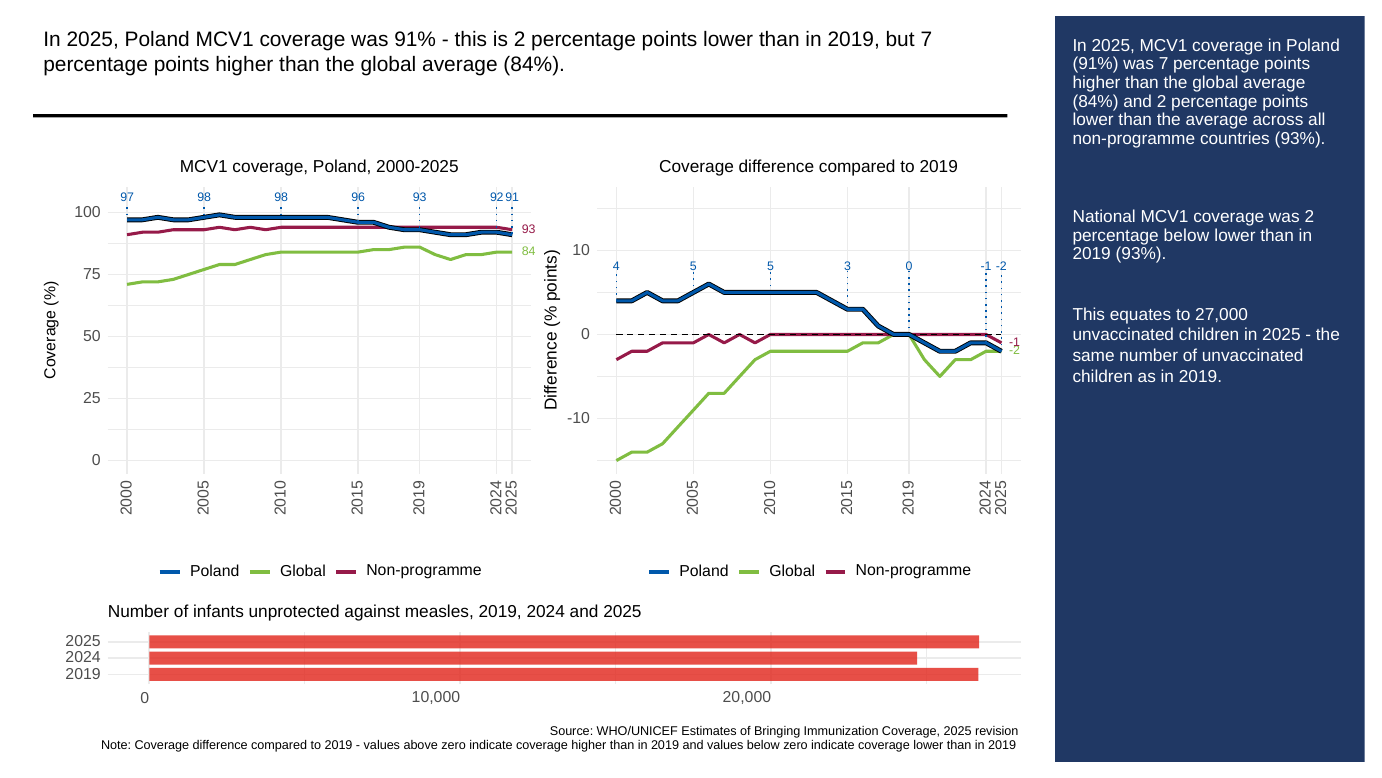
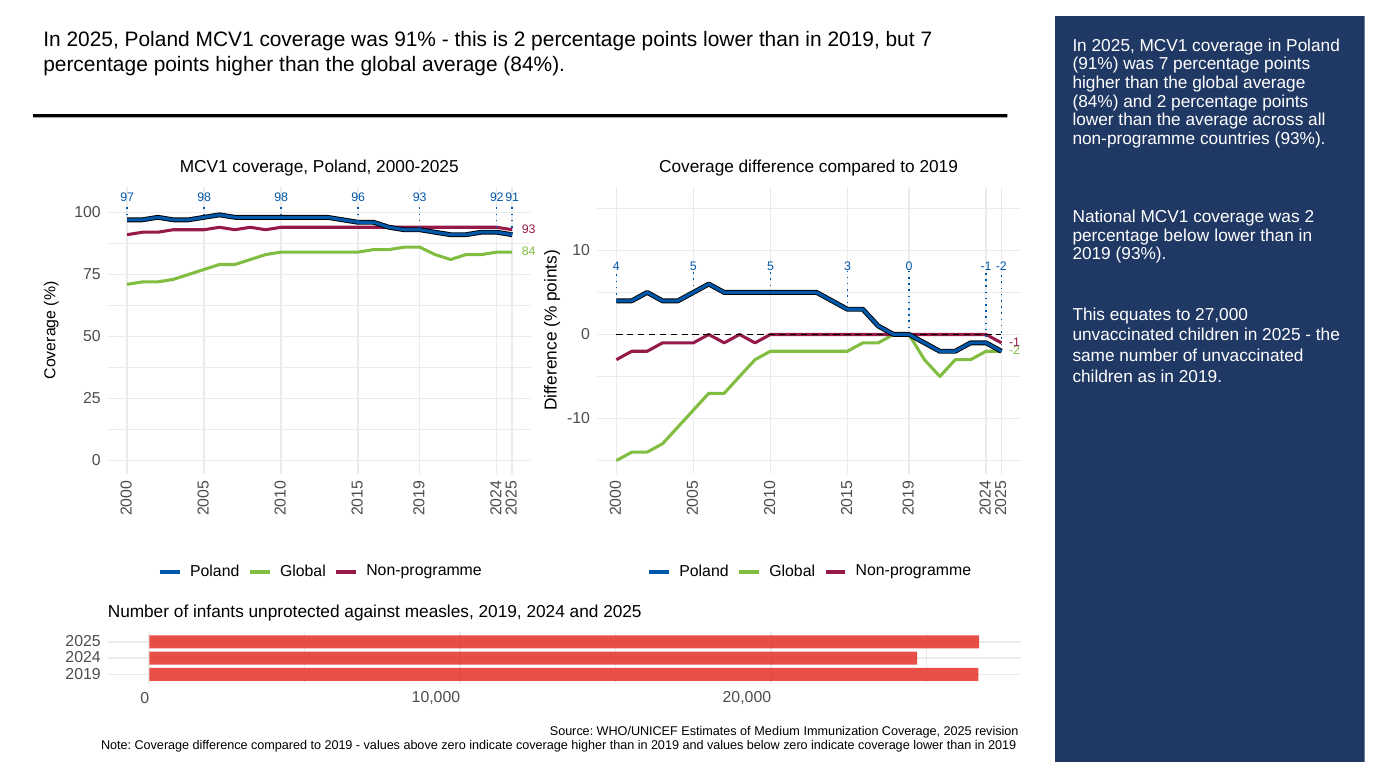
Bringing: Bringing -> Medium
